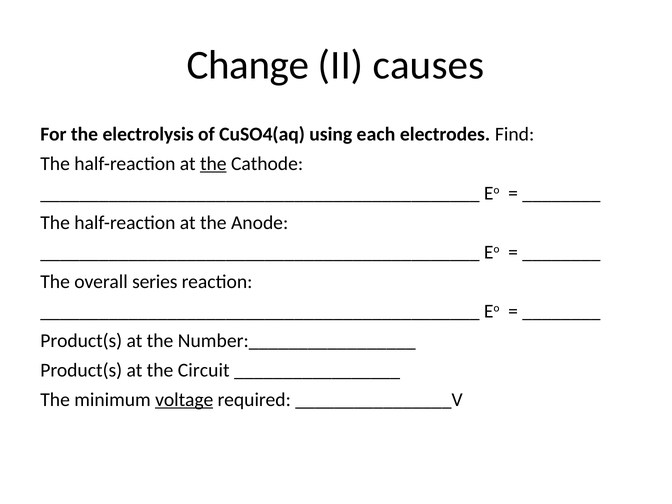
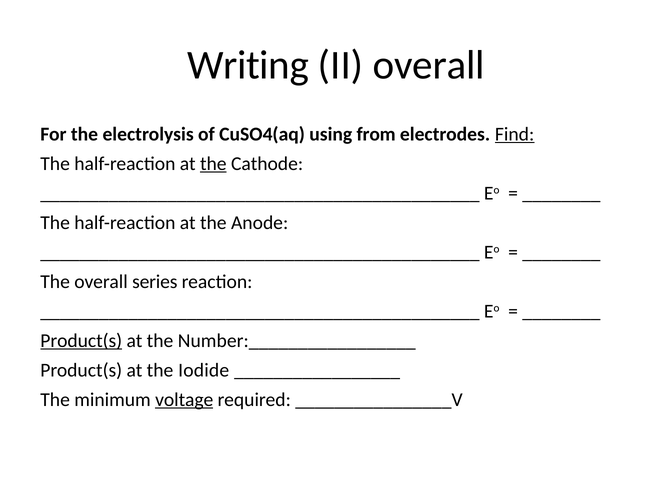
Change: Change -> Writing
II causes: causes -> overall
each: each -> from
Find underline: none -> present
Product(s at (81, 341) underline: none -> present
Circuit: Circuit -> Iodide
